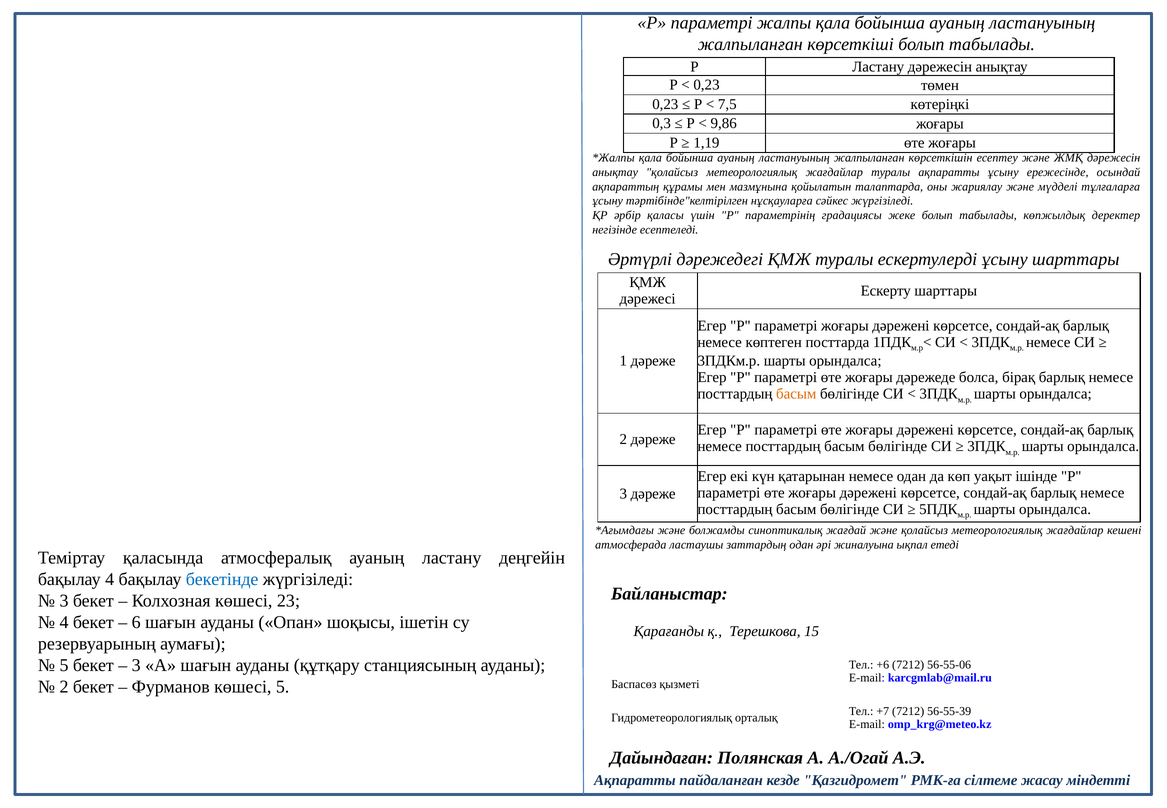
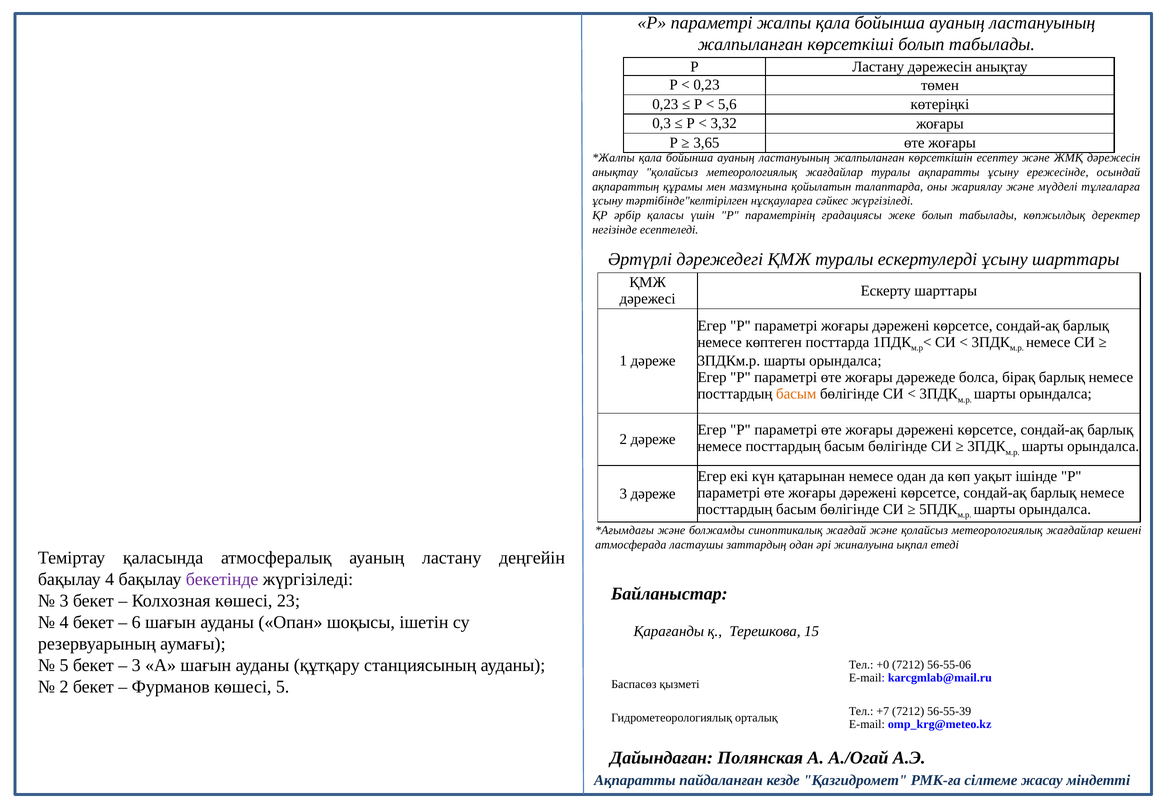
7,5: 7,5 -> 5,6
9,86: 9,86 -> 3,32
1,19: 1,19 -> 3,65
бекетінде colour: blue -> purple
+6: +6 -> +0
